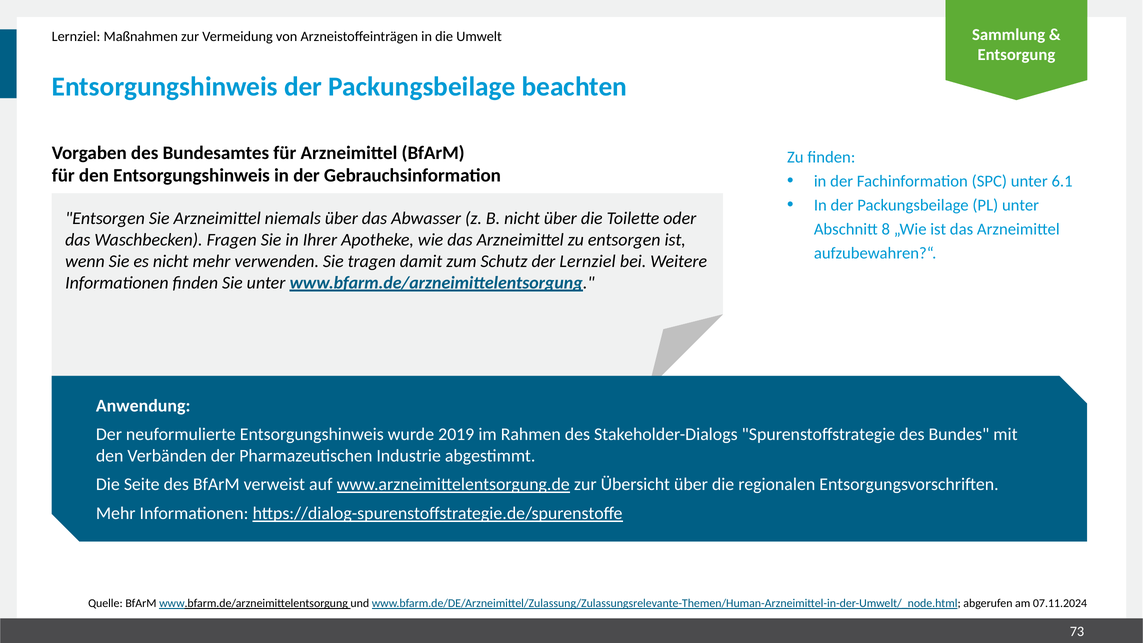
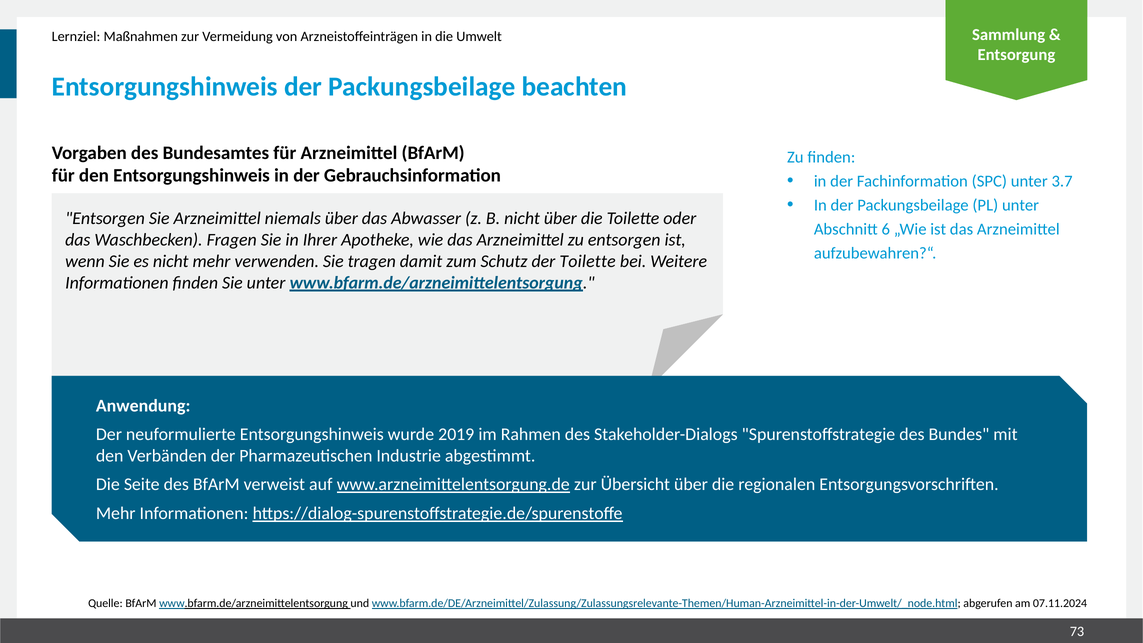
6.1: 6.1 -> 3.7
8: 8 -> 6
der Lernziel: Lernziel -> Toilette
